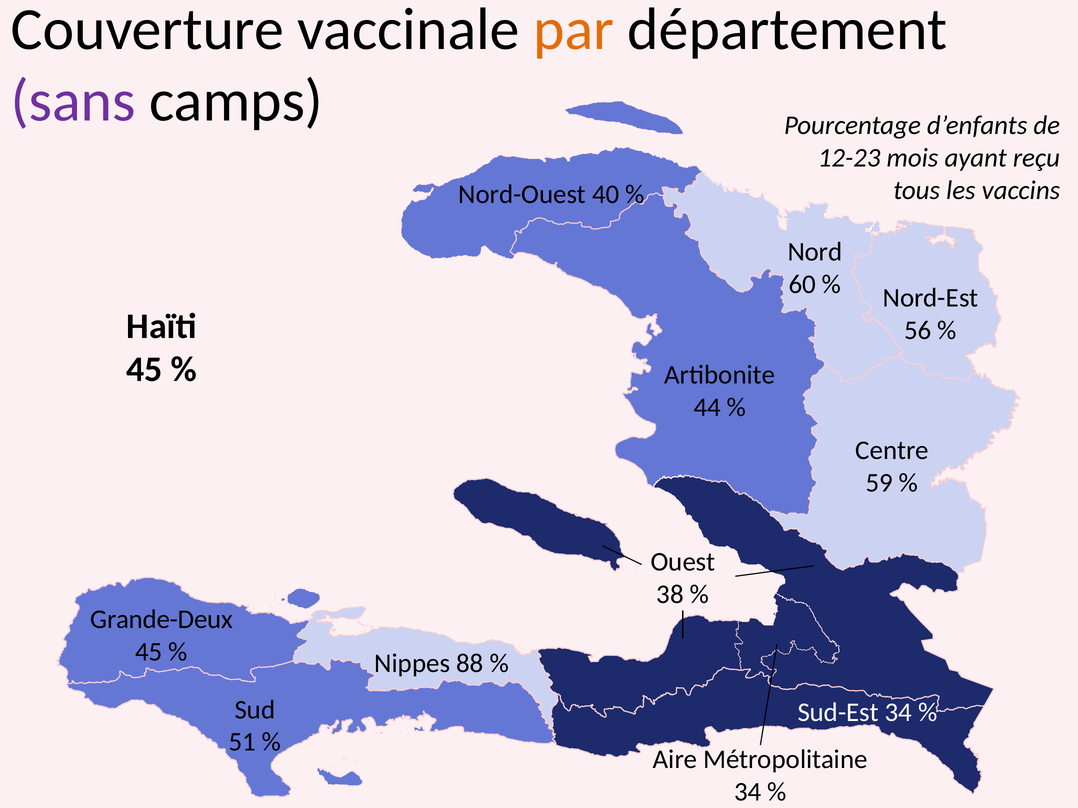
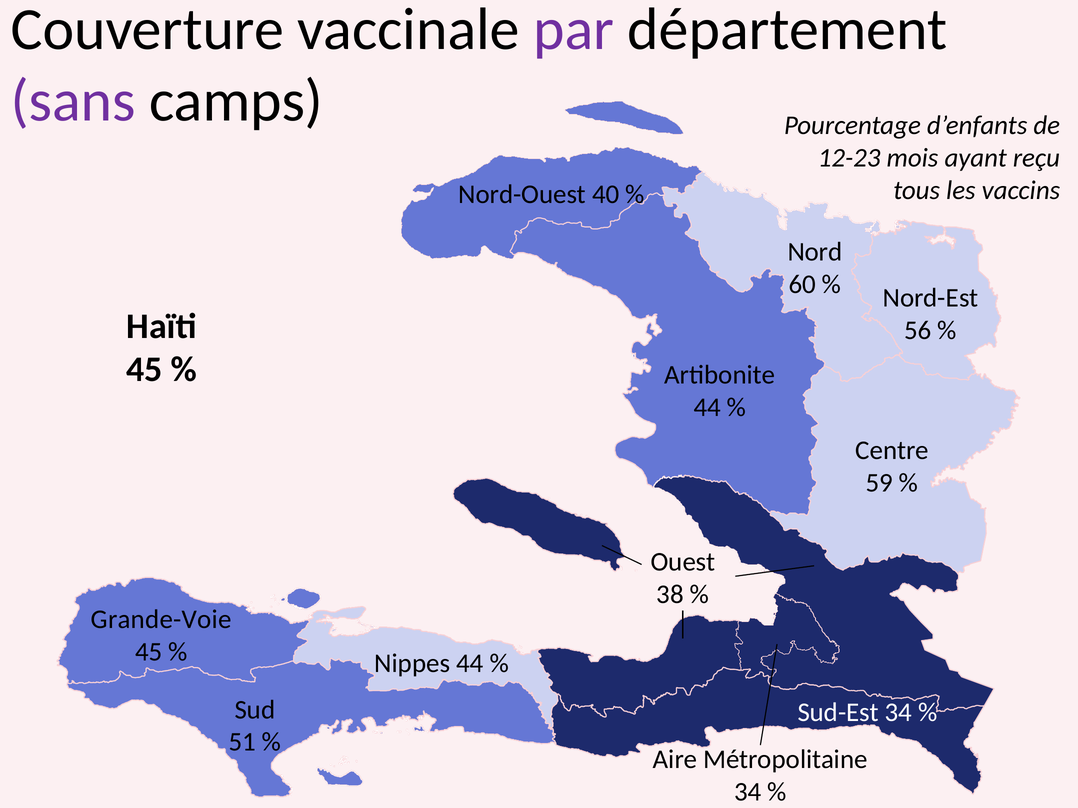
par colour: orange -> purple
Grande-Deux: Grande-Deux -> Grande-Voie
Nippes 88: 88 -> 44
